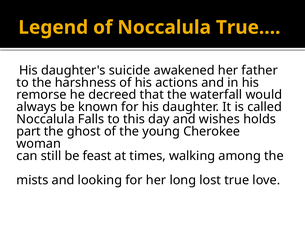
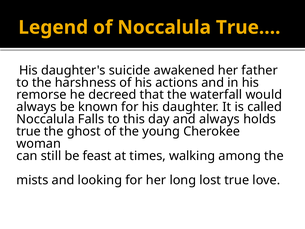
and wishes: wishes -> always
part at (29, 131): part -> true
